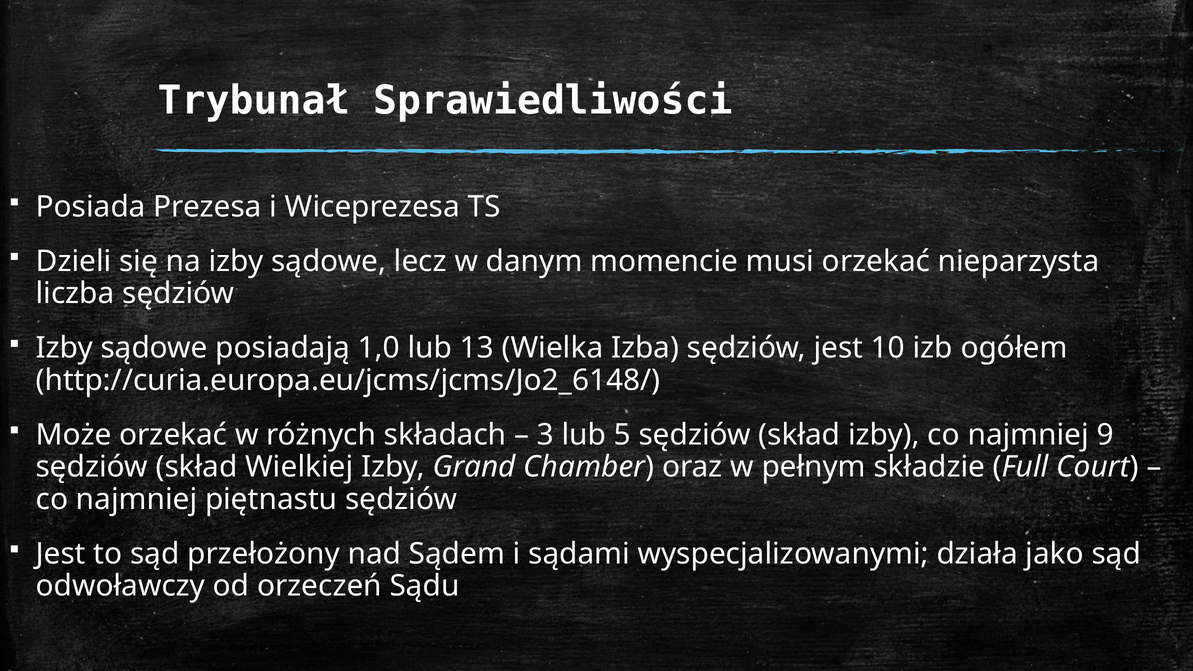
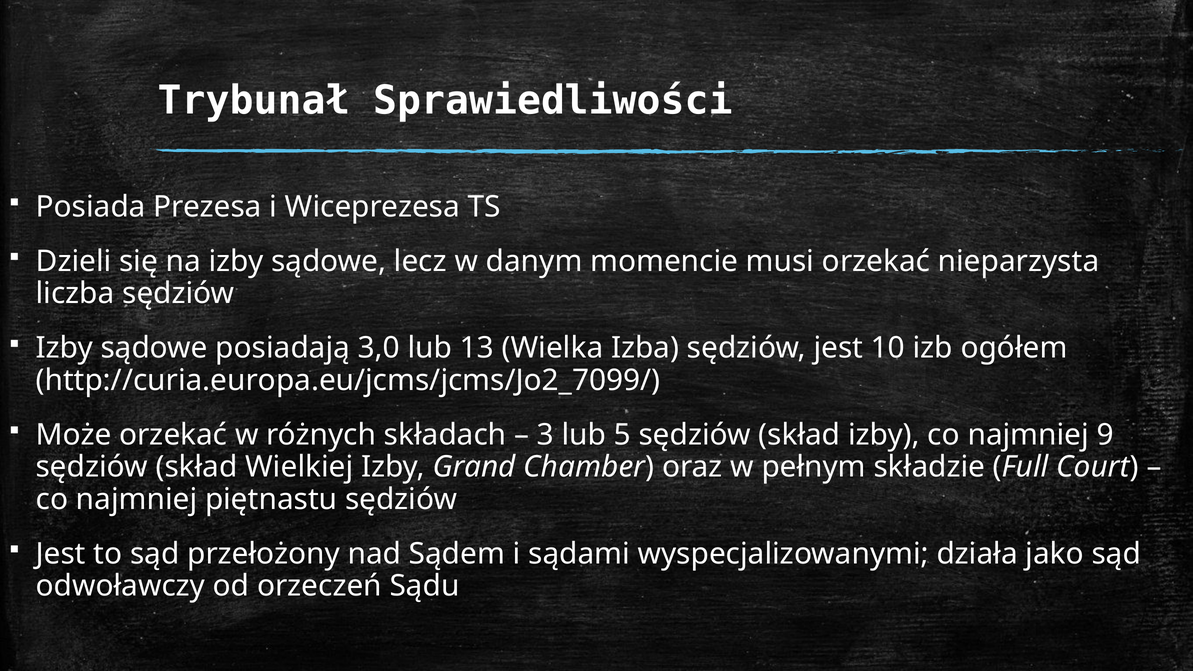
1,0: 1,0 -> 3,0
http://curia.europa.eu/jcms/jcms/Jo2_6148/: http://curia.europa.eu/jcms/jcms/Jo2_6148/ -> http://curia.europa.eu/jcms/jcms/Jo2_7099/
